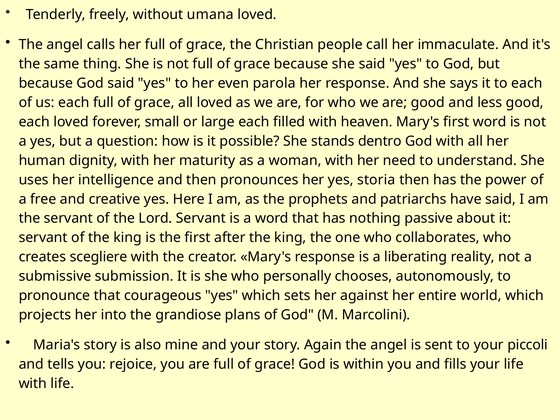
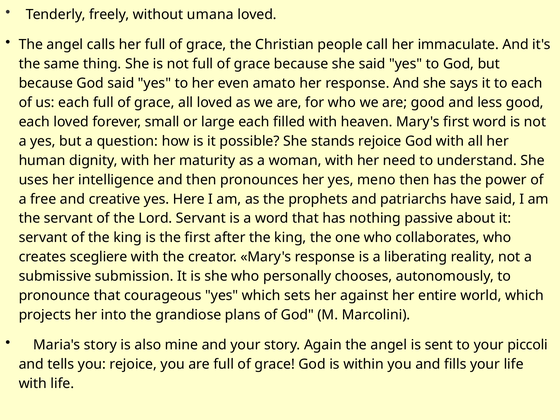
parola: parola -> amato
stands dentro: dentro -> rejoice
storia: storia -> meno
